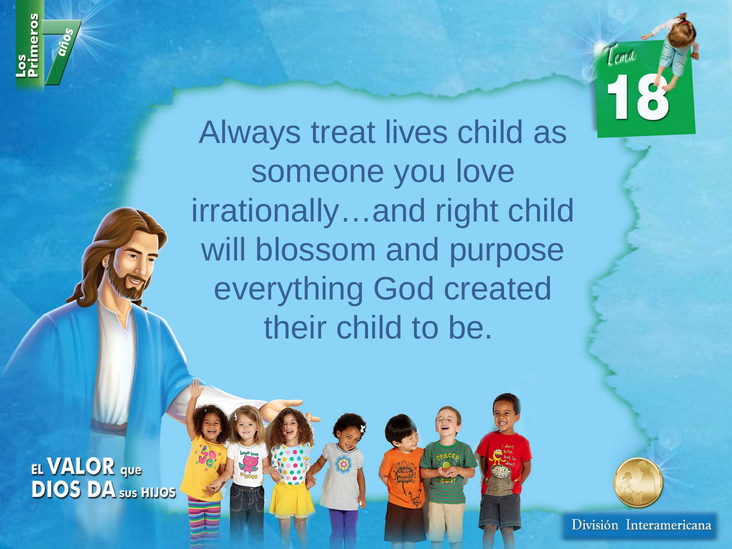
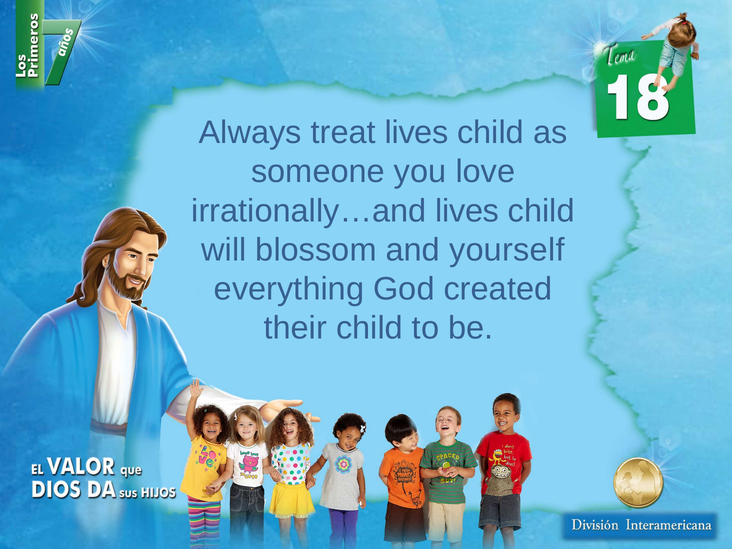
irrationally…and right: right -> lives
purpose: purpose -> yourself
